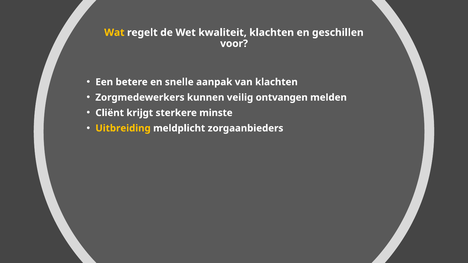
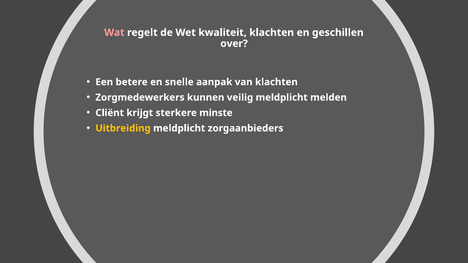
Wat colour: yellow -> pink
voor: voor -> over
veilig ontvangen: ontvangen -> meldplicht
